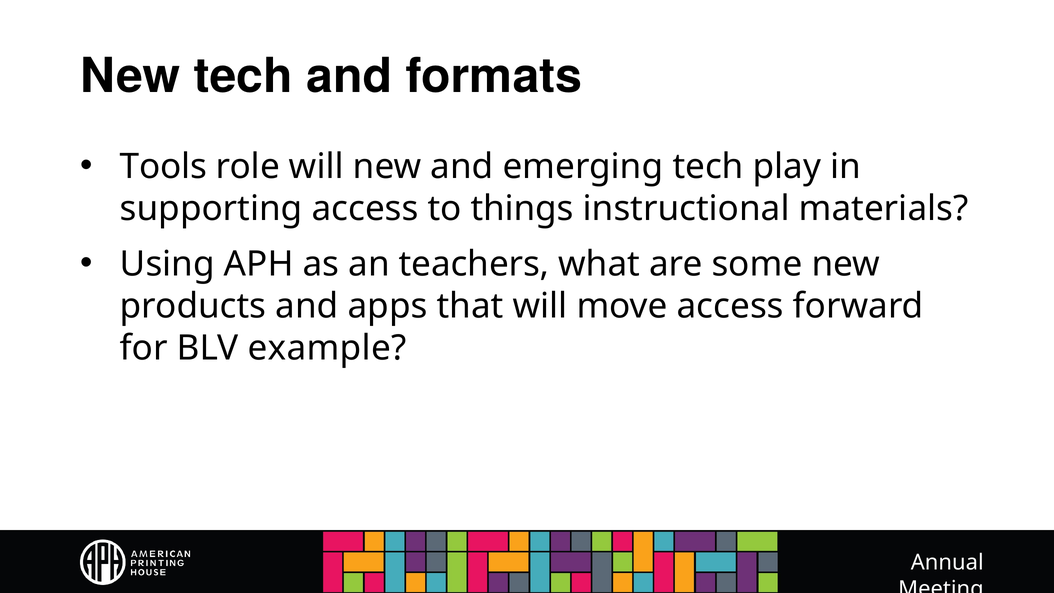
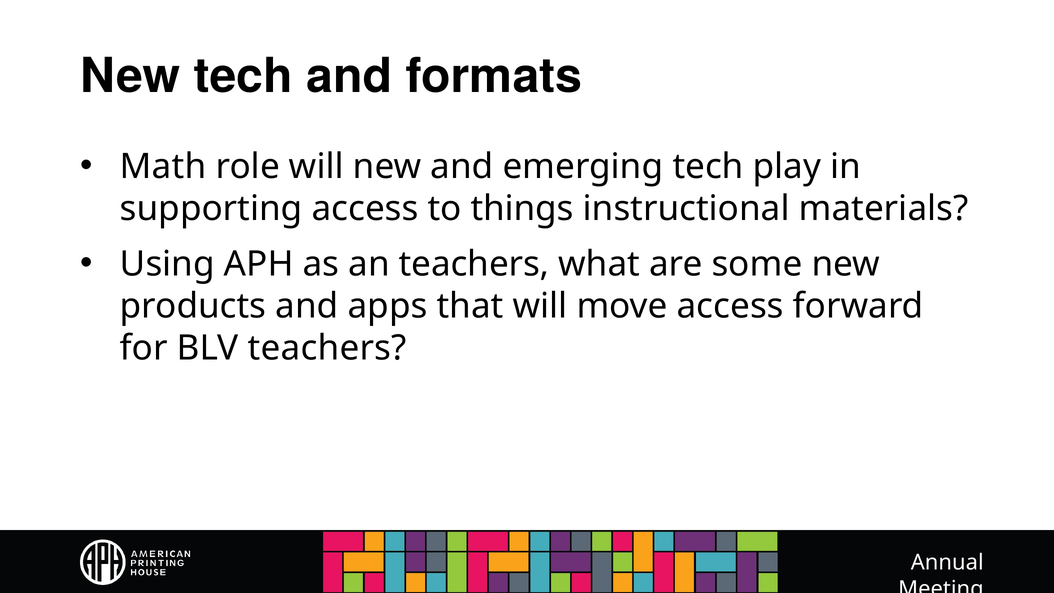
Tools: Tools -> Math
BLV example: example -> teachers
